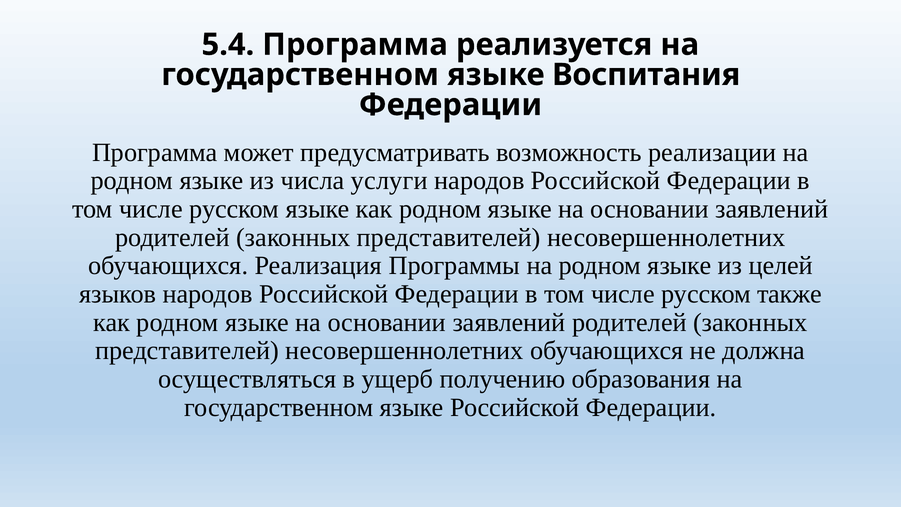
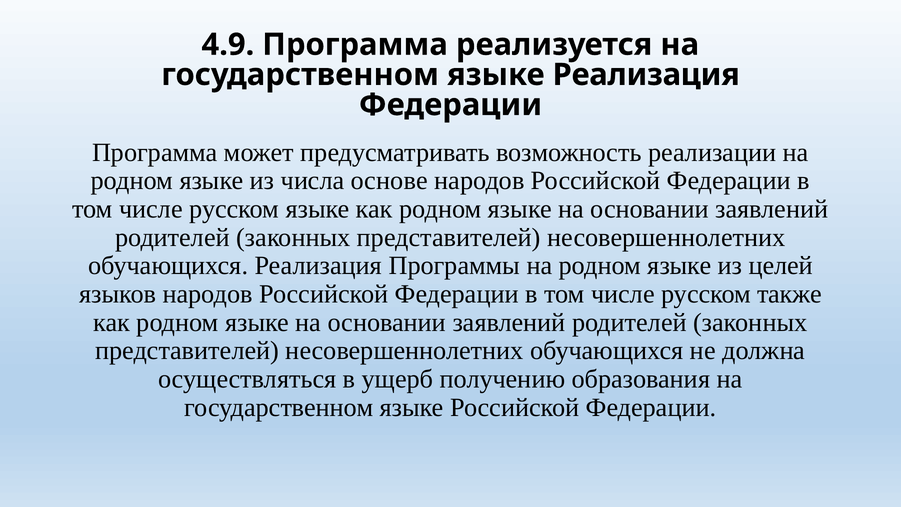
5.4: 5.4 -> 4.9
языке Воспитания: Воспитания -> Реализация
услуги: услуги -> основе
